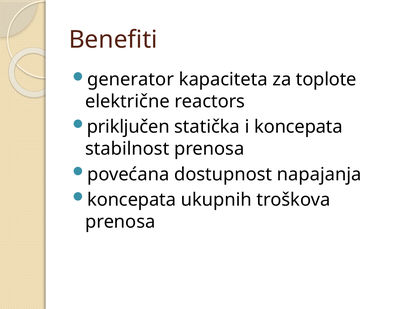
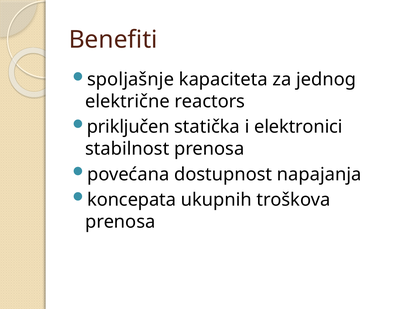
generator: generator -> spoljašnje
toplote: toplote -> jednog
i koncepata: koncepata -> elektronici
